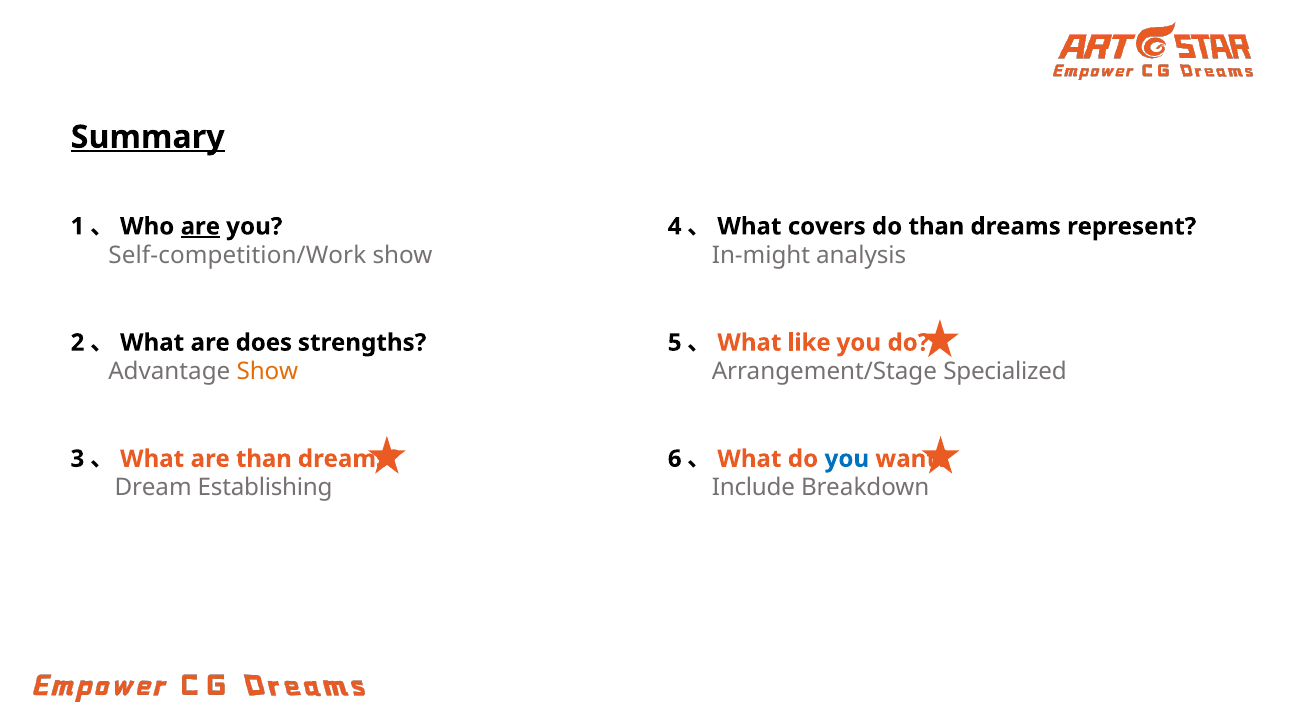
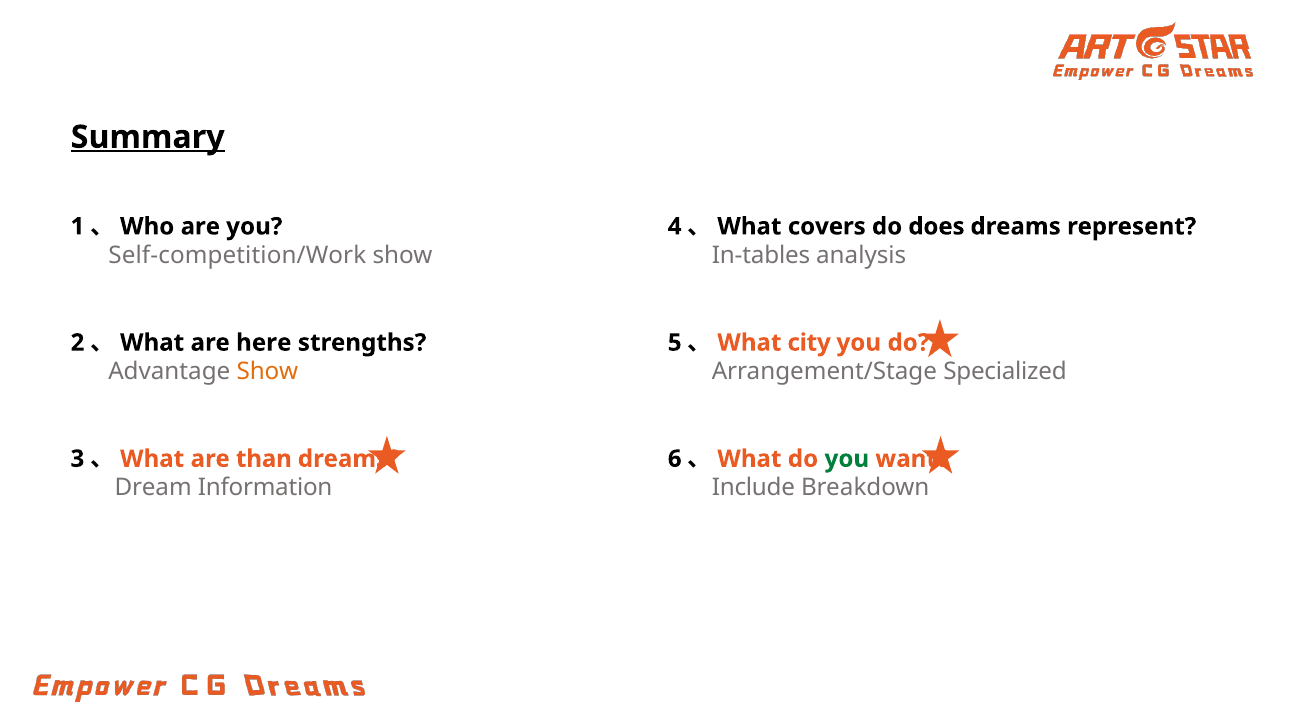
are at (200, 227) underline: present -> none
do than: than -> does
In-might: In-might -> In-tables
does: does -> here
like: like -> city
you at (847, 459) colour: blue -> green
Establishing: Establishing -> Information
